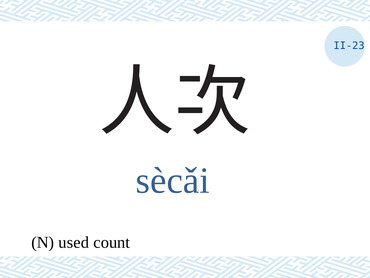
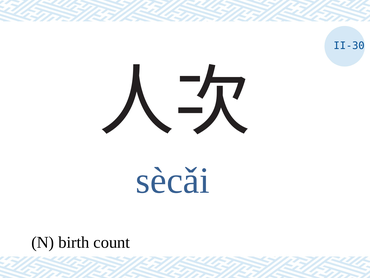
II-23: II-23 -> II-30
used: used -> birth
